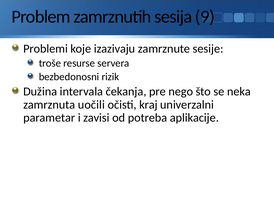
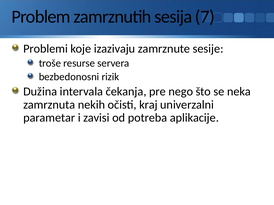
9: 9 -> 7
uočili: uočili -> nekih
